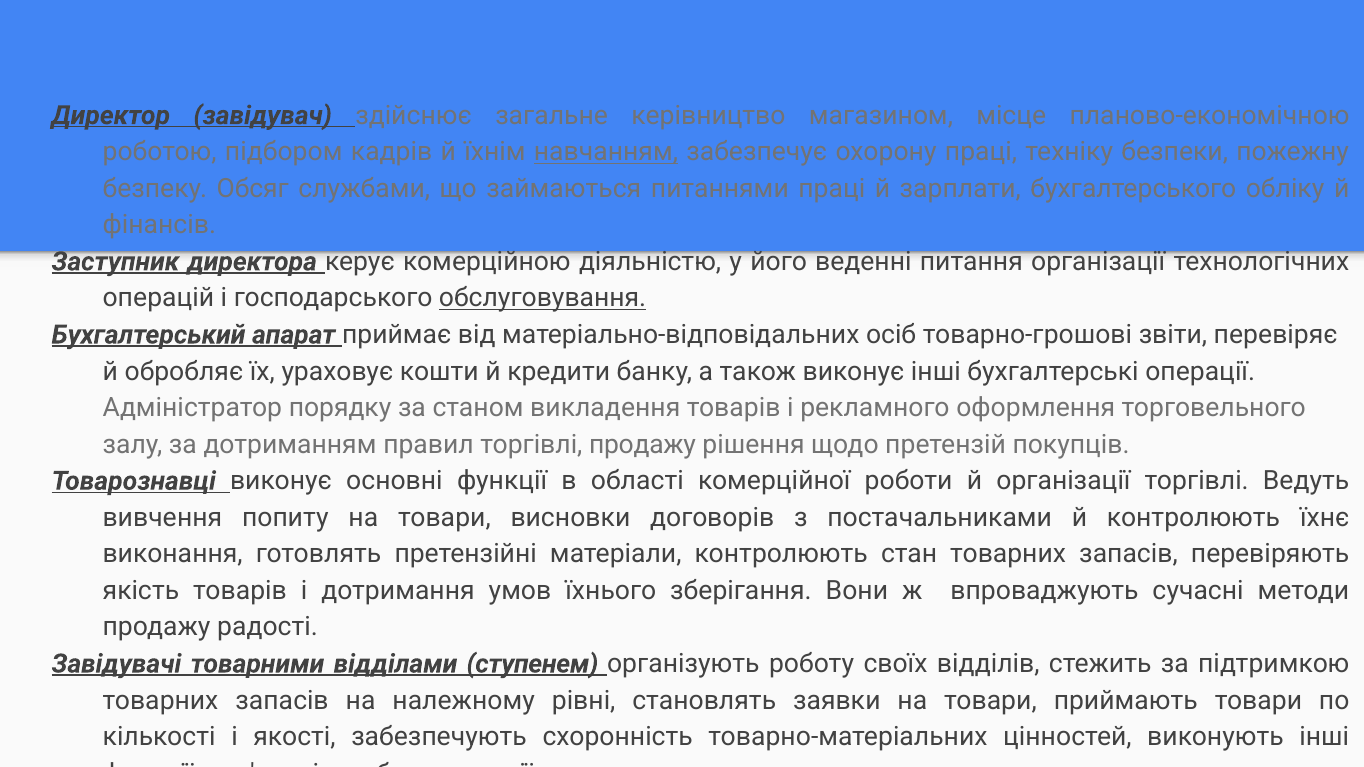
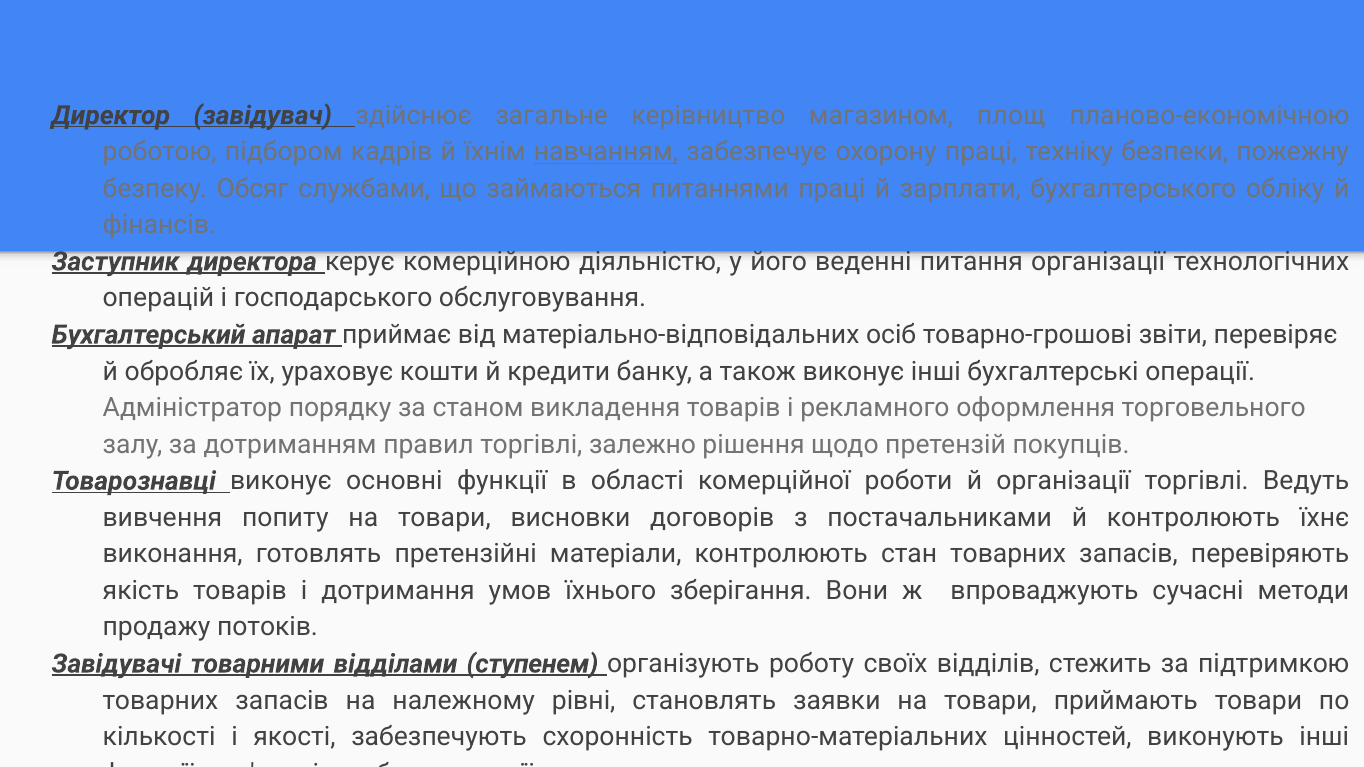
місце: місце -> площ
обслуговування underline: present -> none
торгівлі продажу: продажу -> залежно
радості: радості -> потоків
